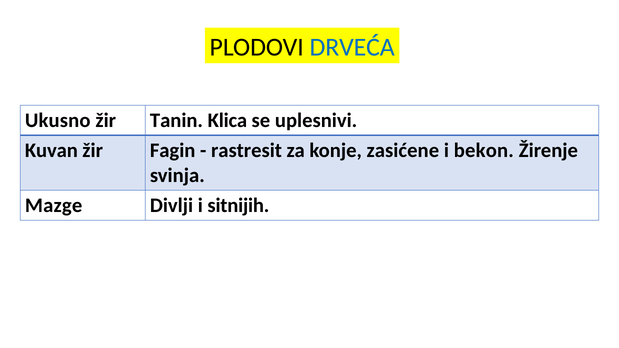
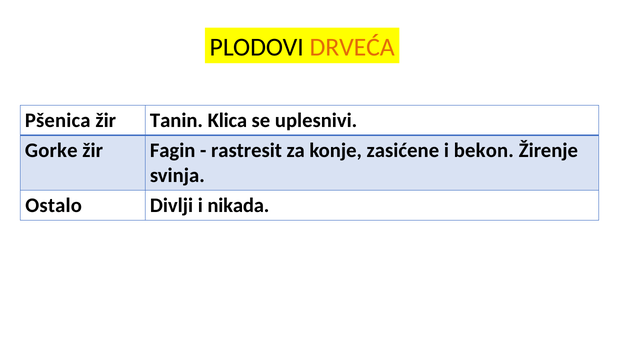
DRVEĆA colour: blue -> orange
Ukusno: Ukusno -> Pšenica
Kuvan: Kuvan -> Gorke
Mazge: Mazge -> Ostalo
sitnijih: sitnijih -> nikada
